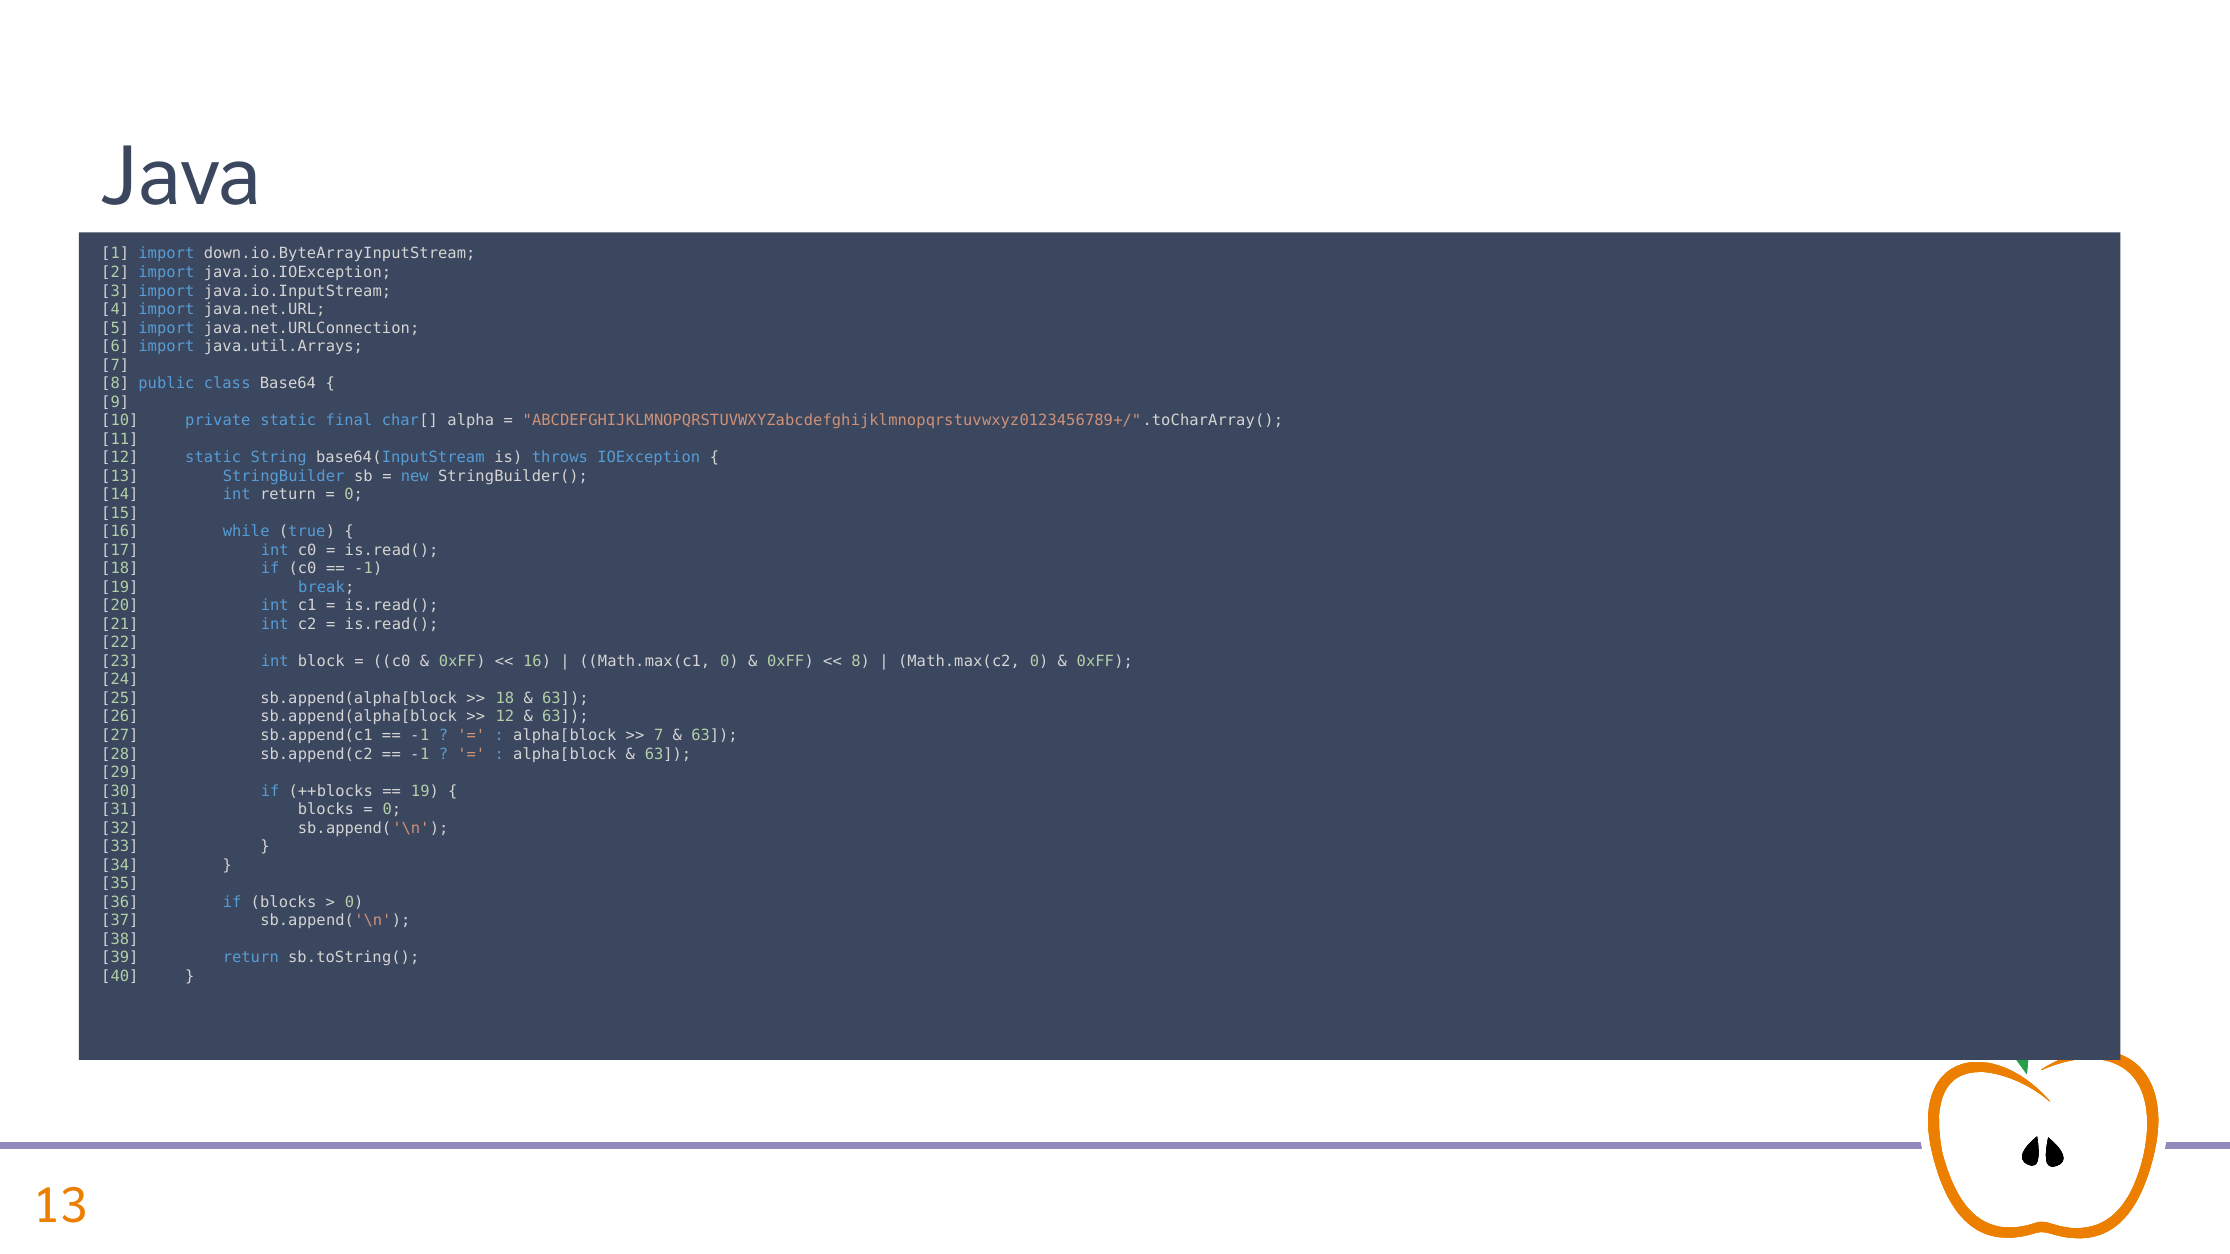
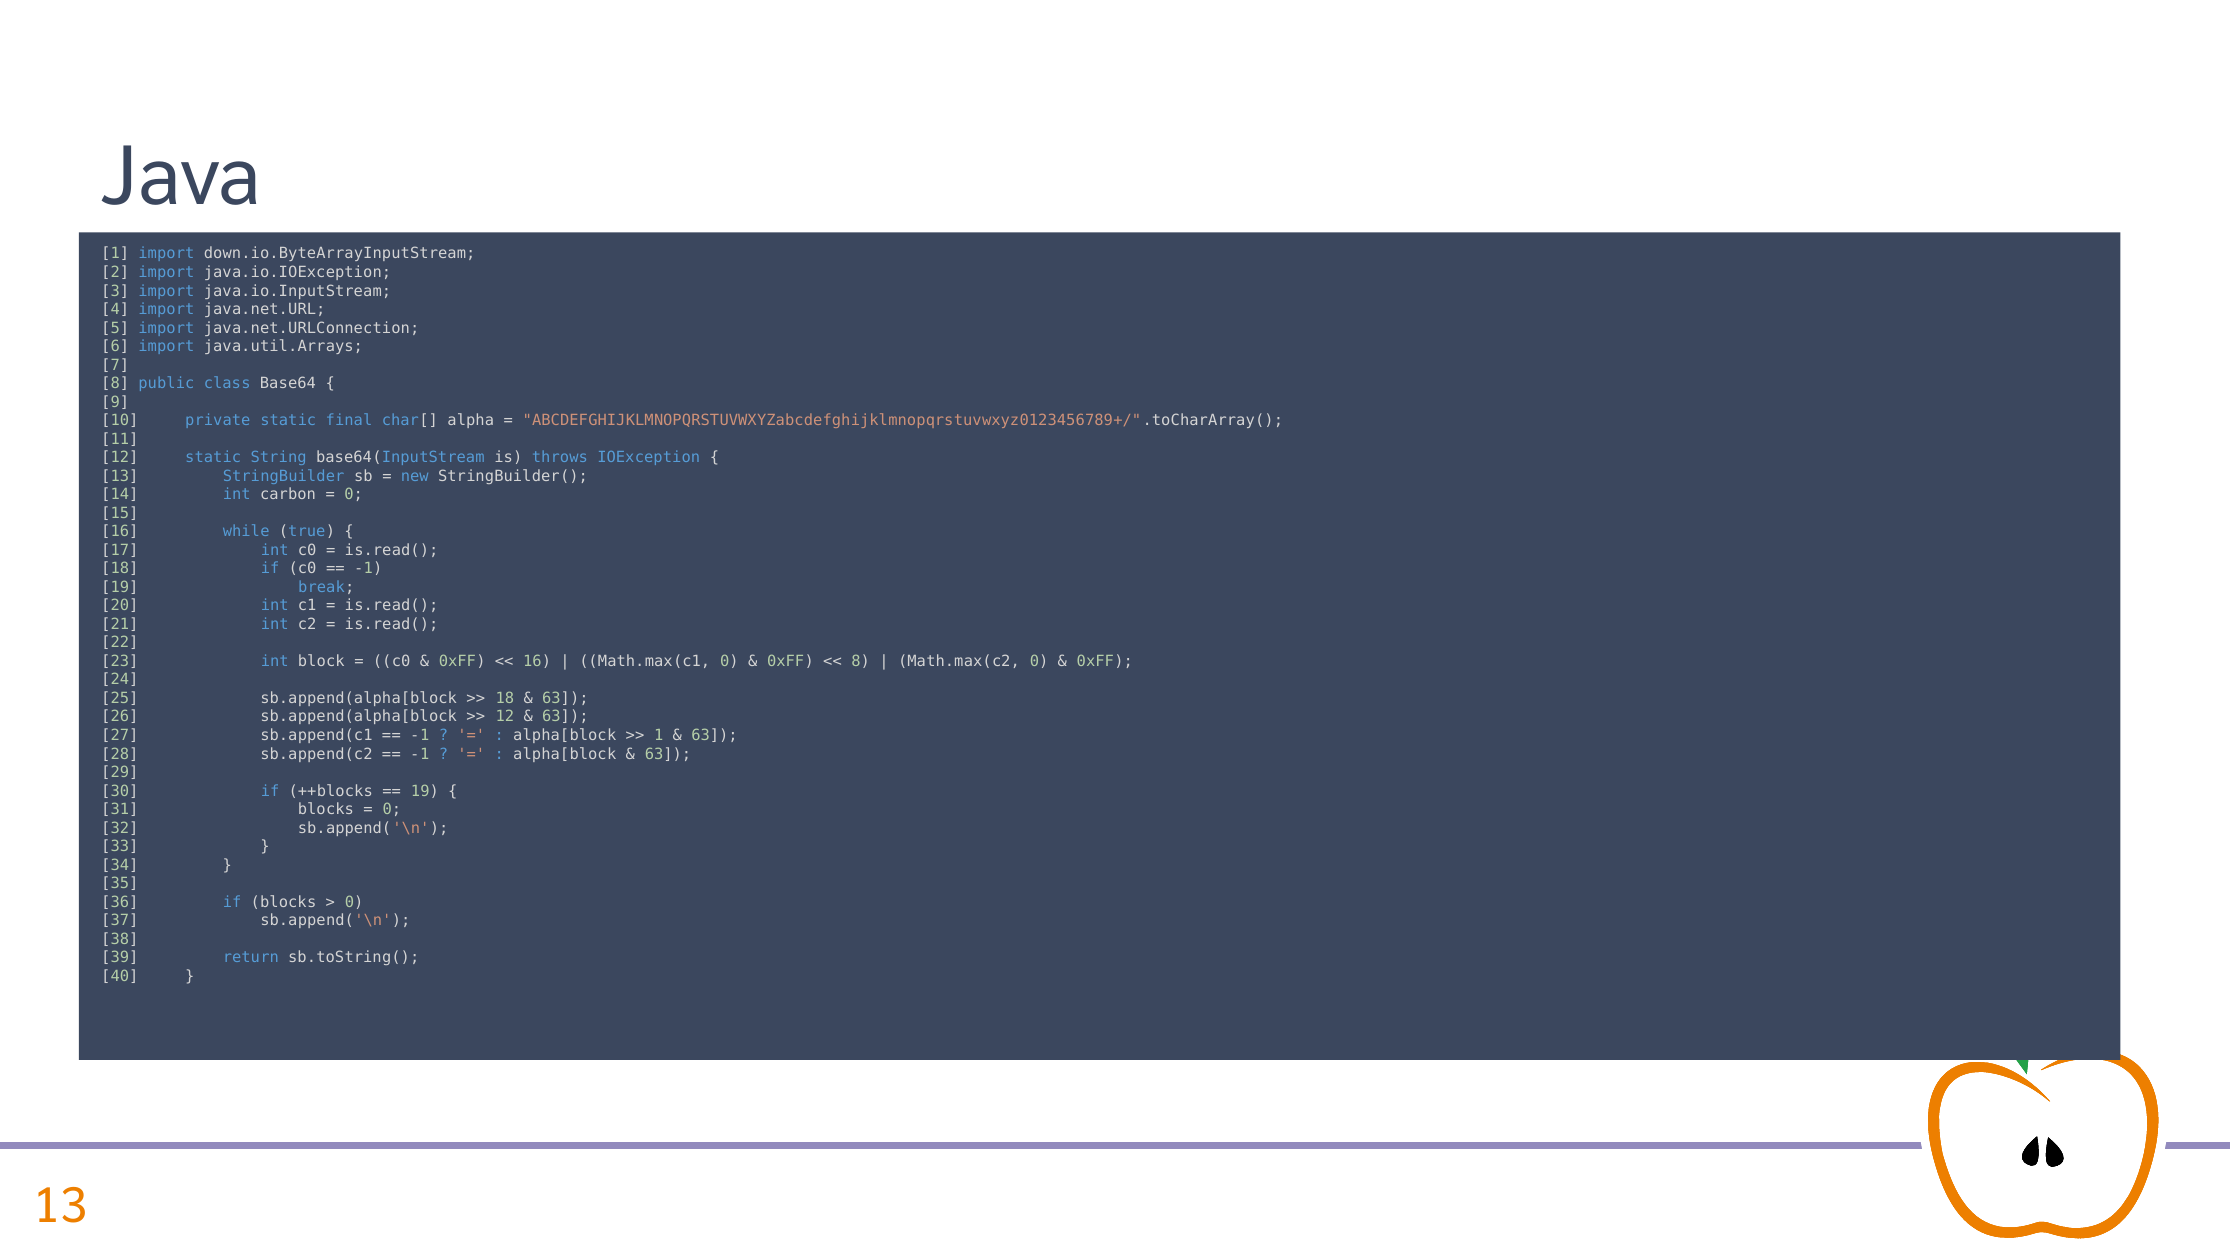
int return: return -> carbon
7 at (659, 736): 7 -> 1
